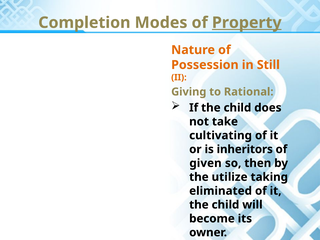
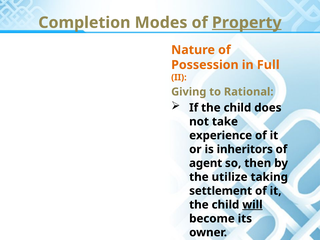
Still: Still -> Full
cultivating: cultivating -> experience
given: given -> agent
eliminated: eliminated -> settlement
will underline: none -> present
